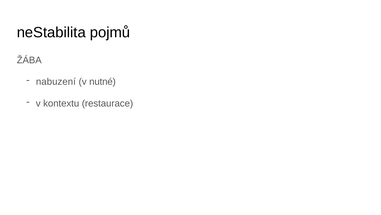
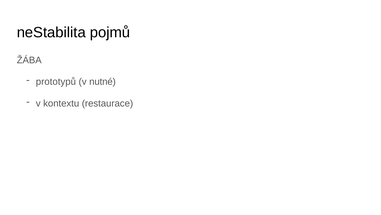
nabuzení: nabuzení -> prototypů
